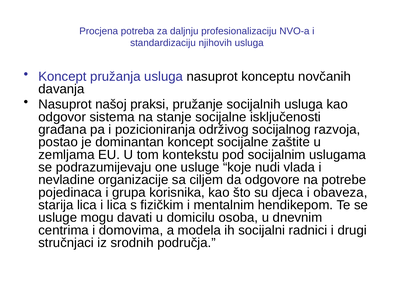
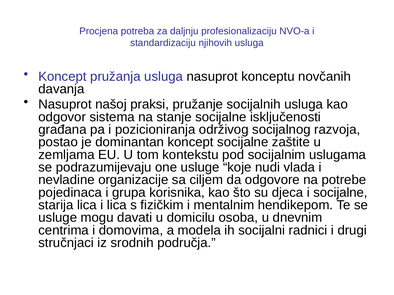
i obaveza: obaveza -> socijalne
